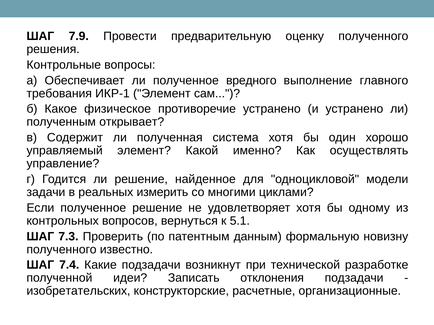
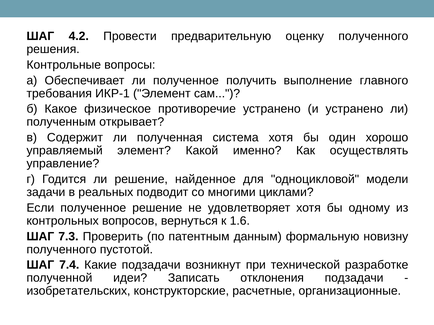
7.9: 7.9 -> 4.2
вредного: вредного -> получить
измерить: измерить -> подводит
5.1: 5.1 -> 1.6
известно: известно -> пустотой
